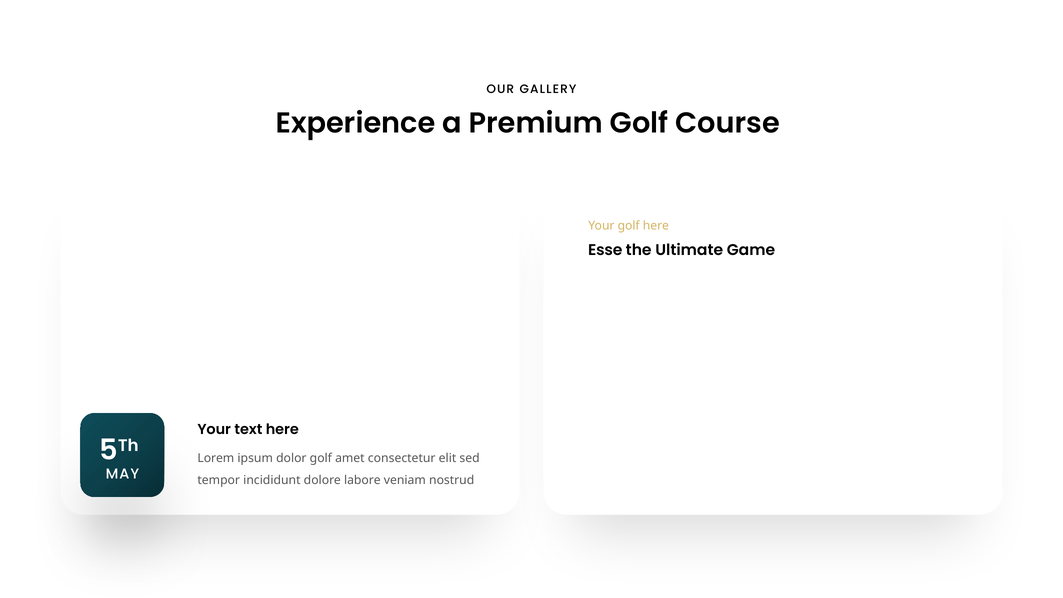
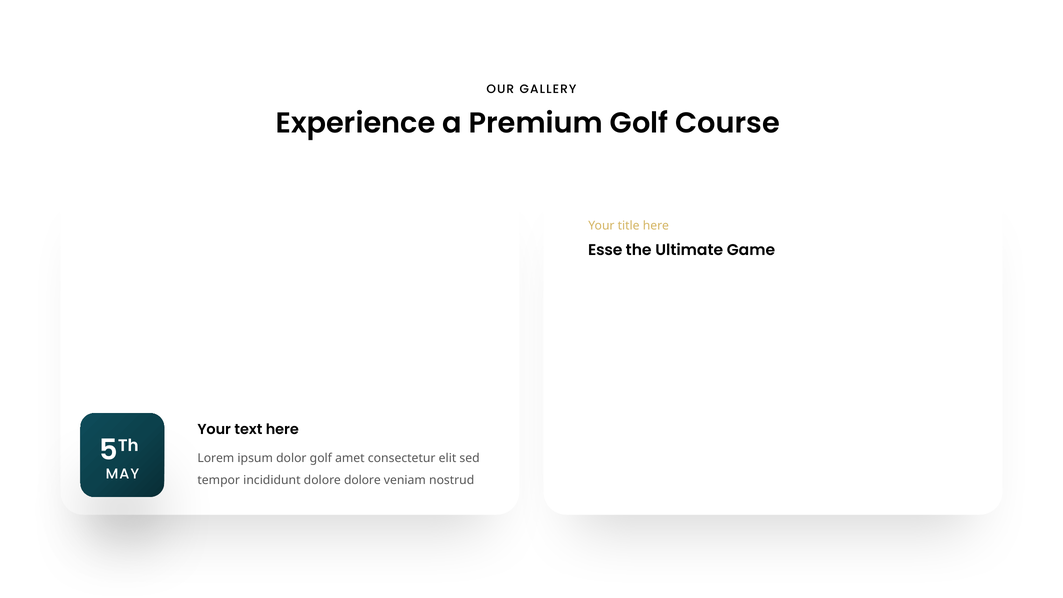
Your golf: golf -> title
dolore labore: labore -> dolore
